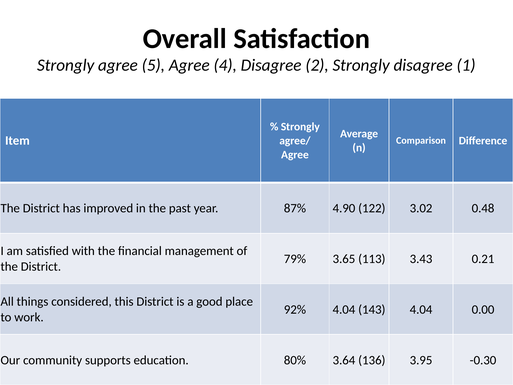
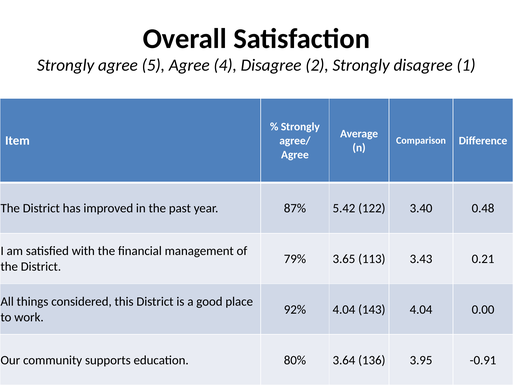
4.90: 4.90 -> 5.42
3.02: 3.02 -> 3.40
-0.30: -0.30 -> -0.91
